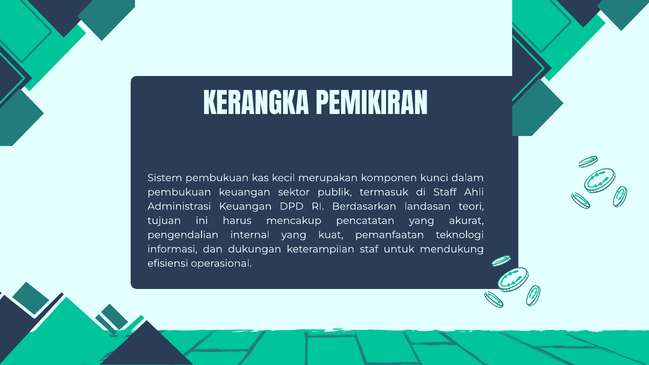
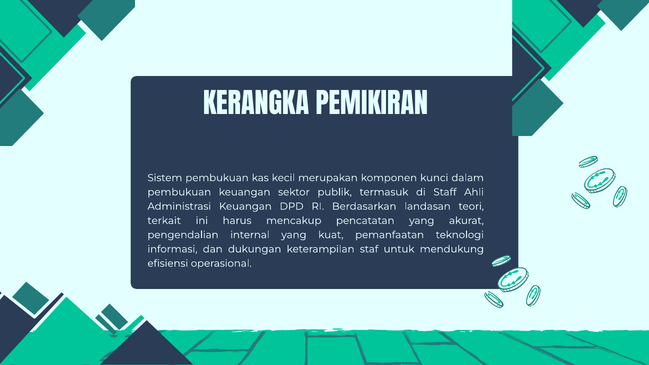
tujuan: tujuan -> terkait
